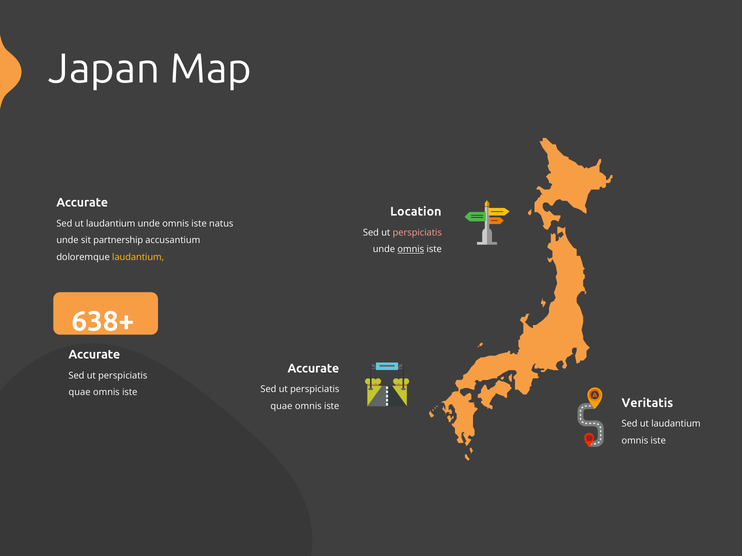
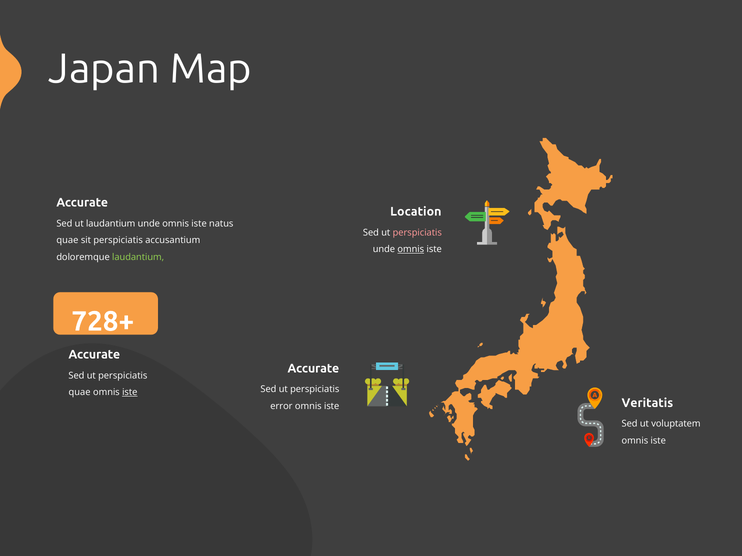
unde at (67, 240): unde -> quae
sit partnership: partnership -> perspiciatis
laudantium at (138, 257) colour: yellow -> light green
638+: 638+ -> 728+
iste at (130, 393) underline: none -> present
quae at (281, 406): quae -> error
laudantium at (676, 424): laudantium -> voluptatem
